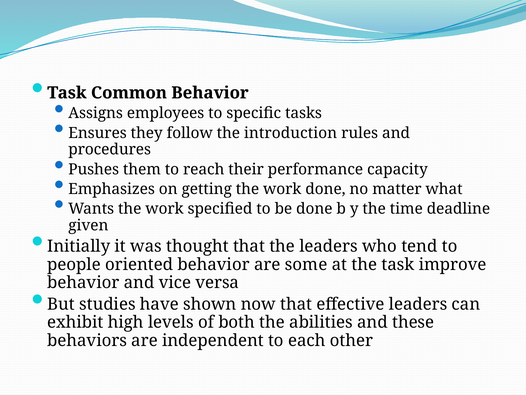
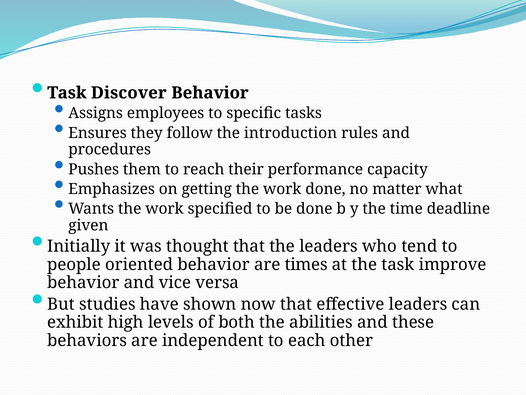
Common: Common -> Discover
some: some -> times
